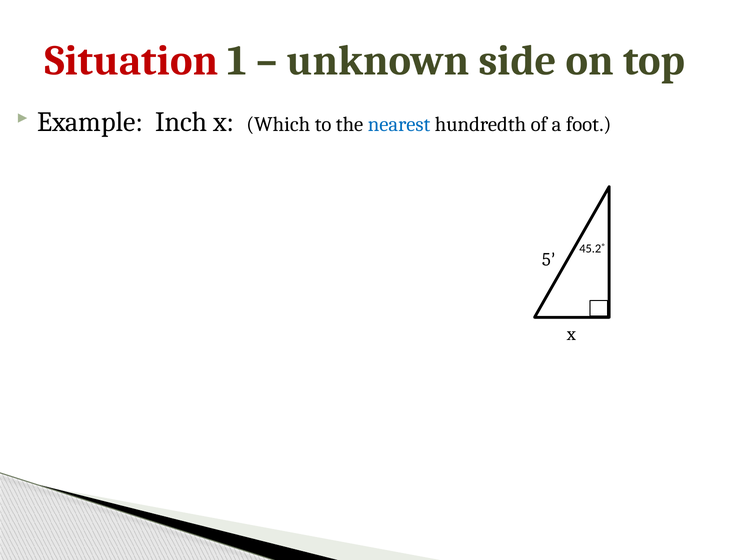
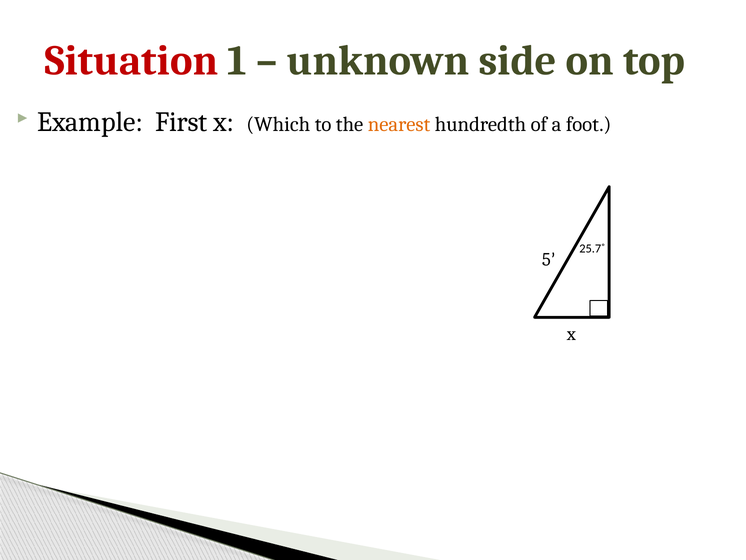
Inch: Inch -> First
nearest colour: blue -> orange
45.2˚: 45.2˚ -> 25.7˚
